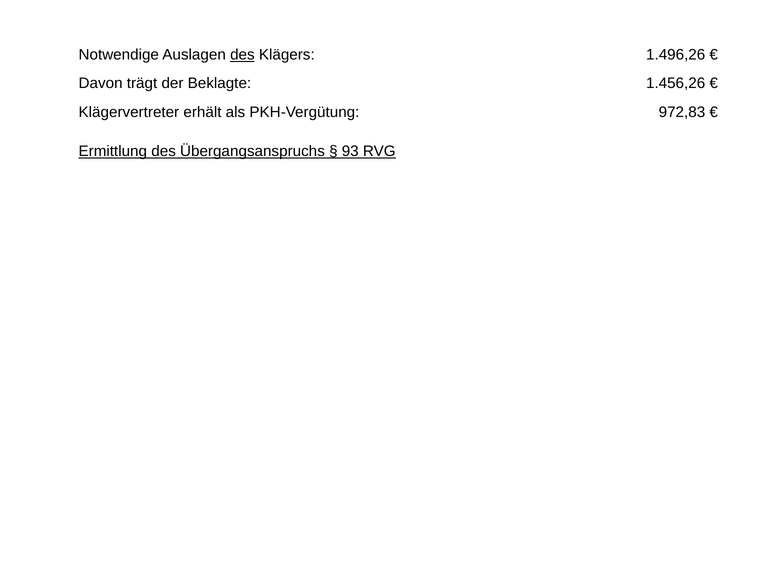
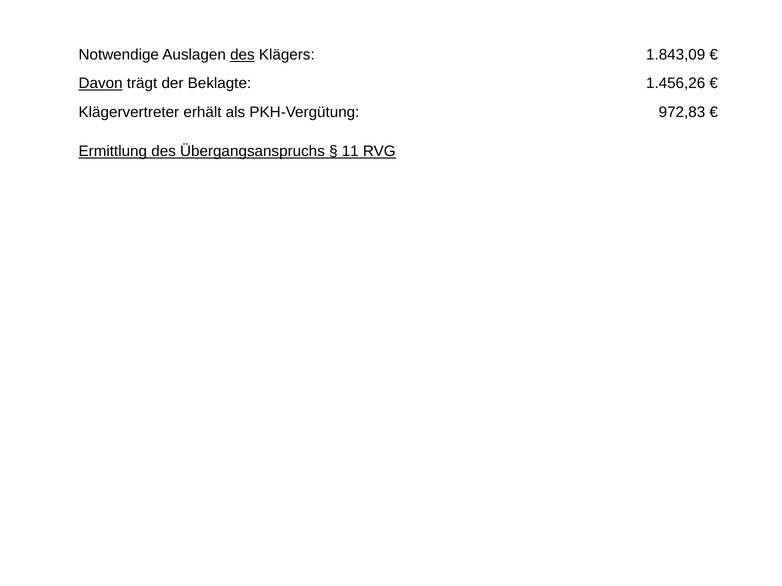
1.496,26: 1.496,26 -> 1.843,09
Davon underline: none -> present
93: 93 -> 11
